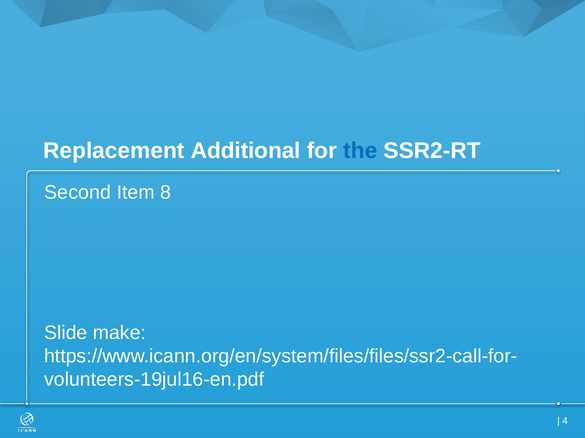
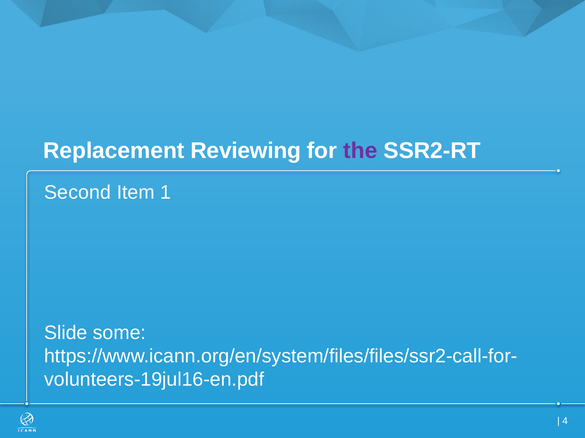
Additional: Additional -> Reviewing
the colour: blue -> purple
8: 8 -> 1
make: make -> some
